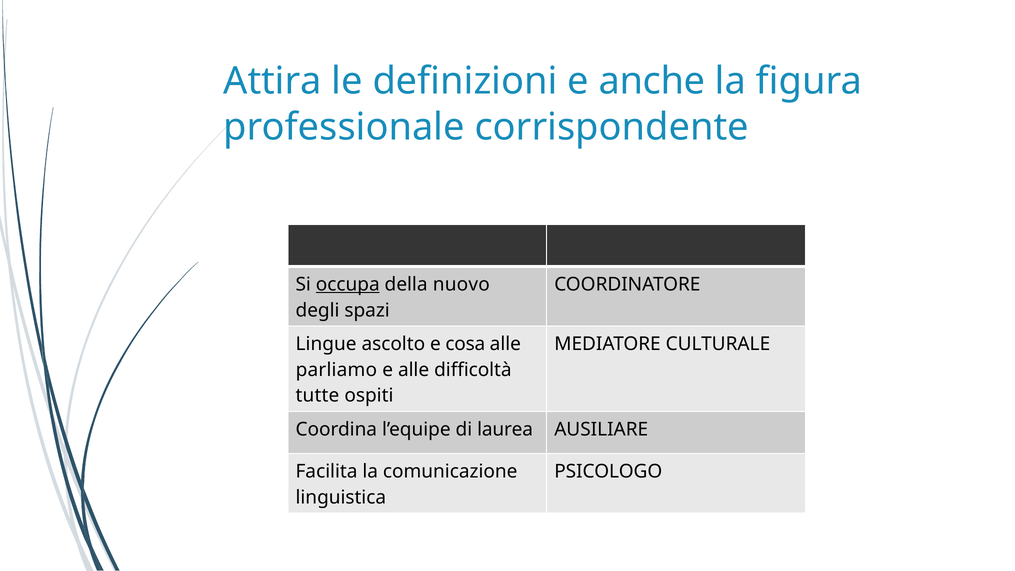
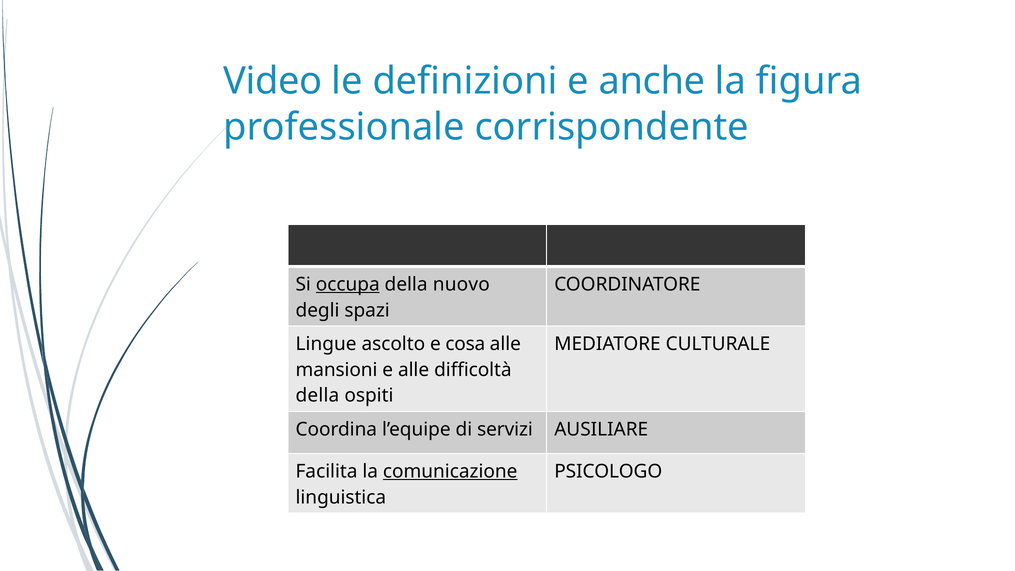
Attira: Attira -> Video
parliamo: parliamo -> mansioni
tutte at (317, 396): tutte -> della
laurea: laurea -> servizi
comunicazione underline: none -> present
